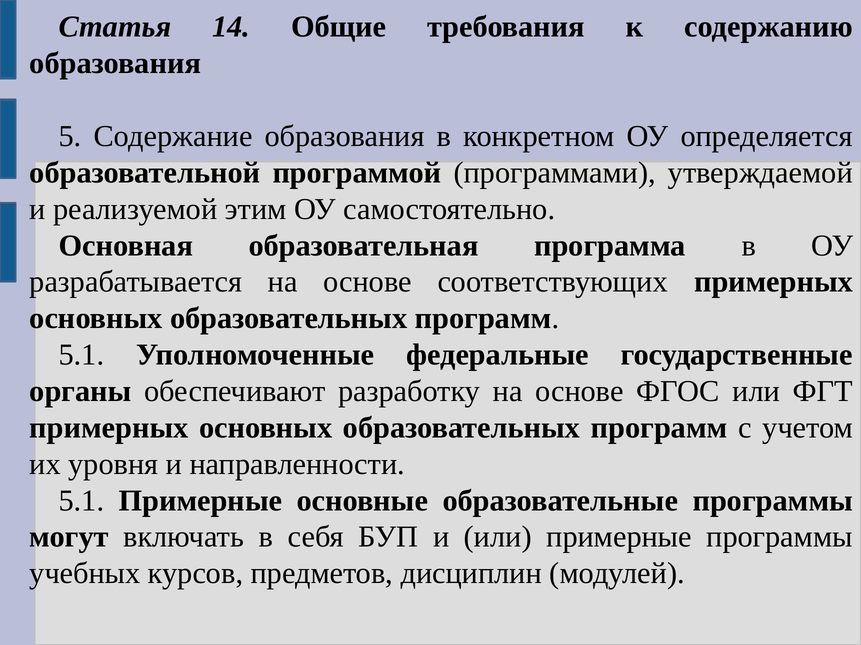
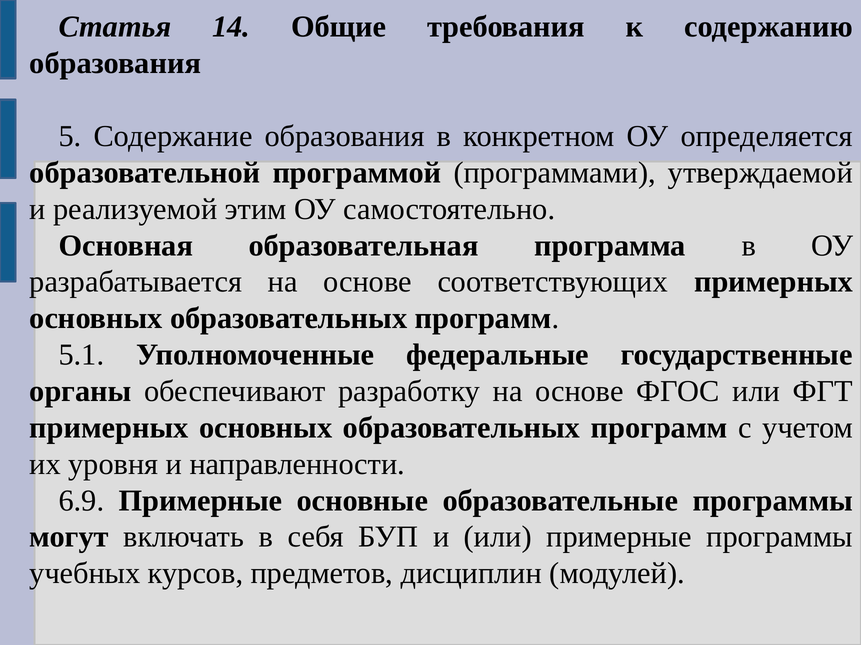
5.1 at (81, 501): 5.1 -> 6.9
